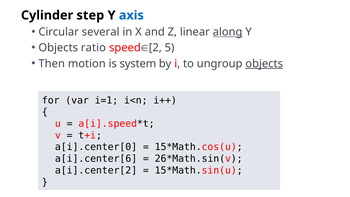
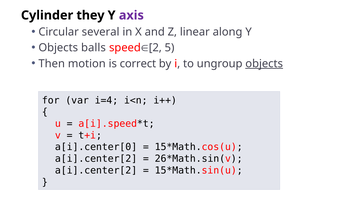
step: step -> they
axis colour: blue -> purple
along underline: present -> none
ratio: ratio -> balls
system: system -> correct
i=1: i=1 -> i=4
a[i].center[6 at (96, 159): a[i].center[6 -> a[i].center[2
